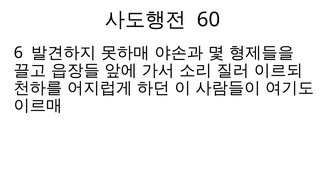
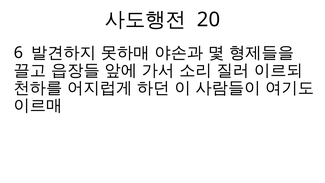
60: 60 -> 20
